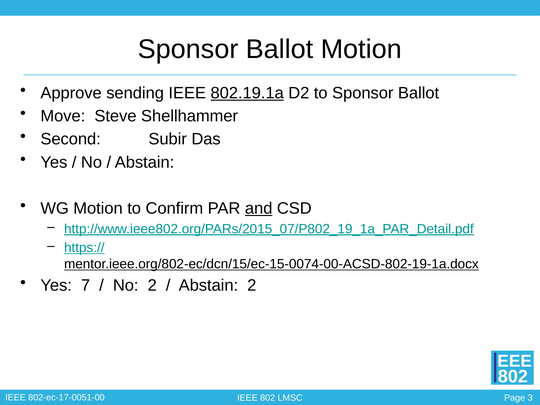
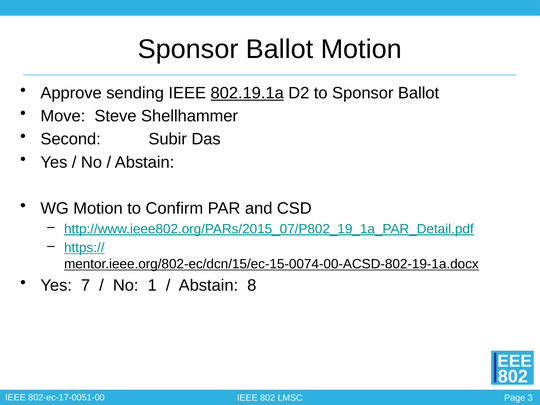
and underline: present -> none
No 2: 2 -> 1
Abstain 2: 2 -> 8
